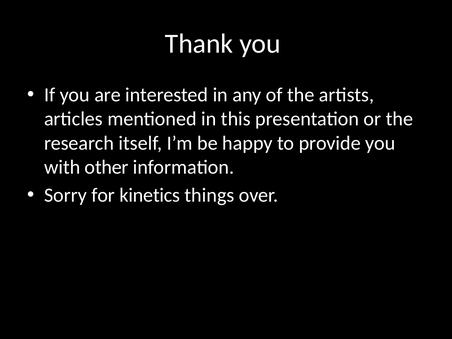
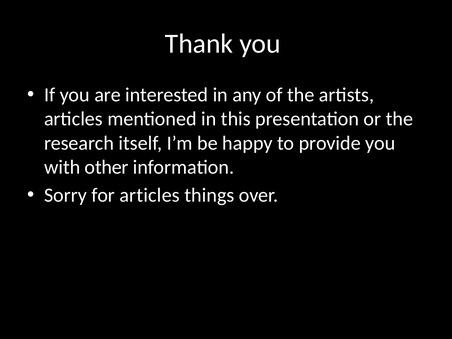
for kinetics: kinetics -> articles
